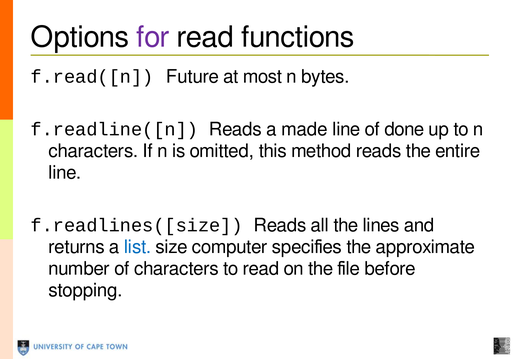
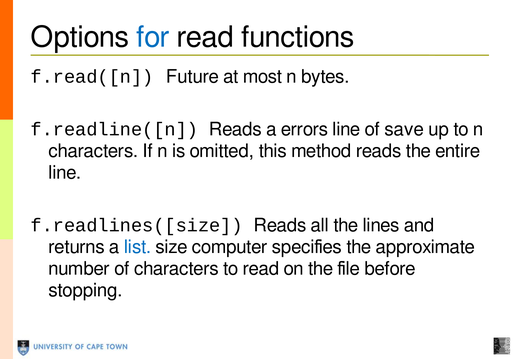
for colour: purple -> blue
made: made -> errors
done: done -> save
